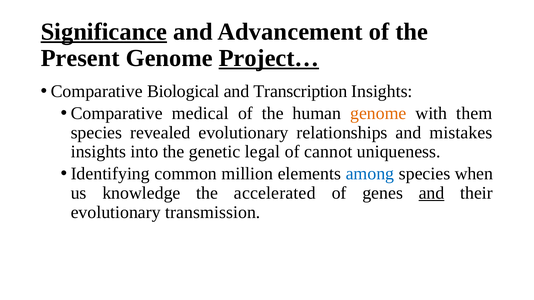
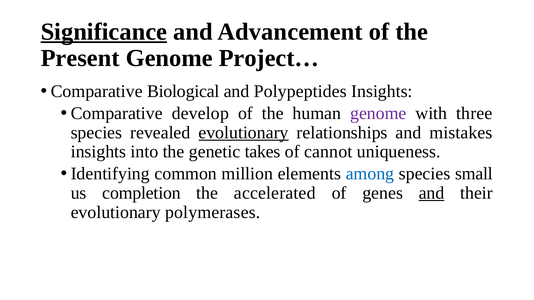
Project… underline: present -> none
Transcription: Transcription -> Polypeptides
medical: medical -> develop
genome at (378, 113) colour: orange -> purple
them: them -> three
evolutionary at (244, 133) underline: none -> present
legal: legal -> takes
when: when -> small
knowledge: knowledge -> completion
transmission: transmission -> polymerases
